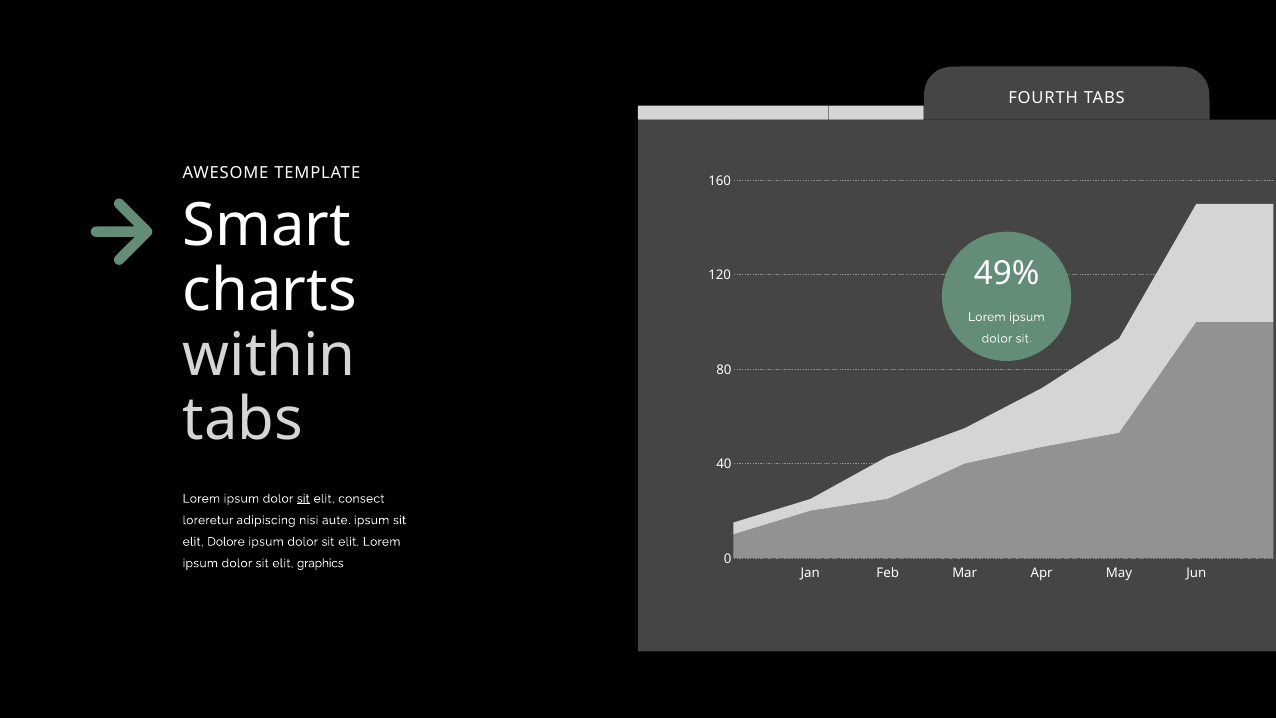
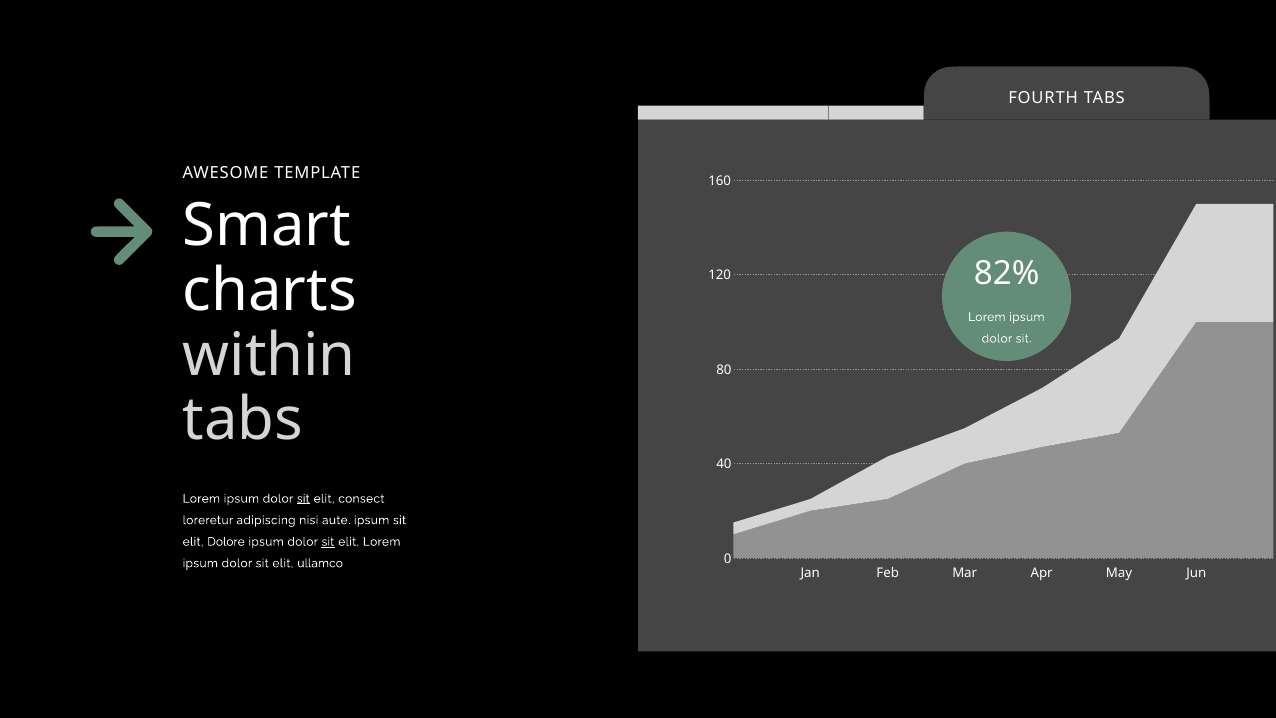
49%: 49% -> 82%
sit at (328, 542) underline: none -> present
graphics: graphics -> ullamco
